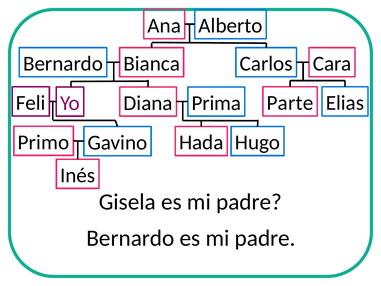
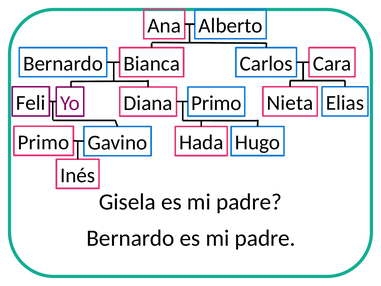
Parte: Parte -> Nieta
Diana Prima: Prima -> Primo
